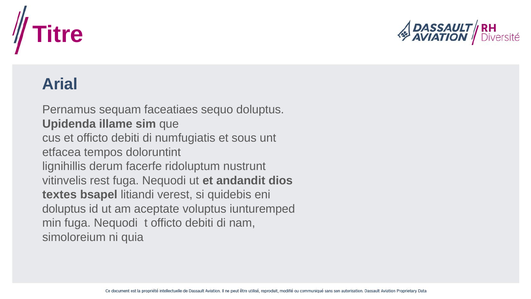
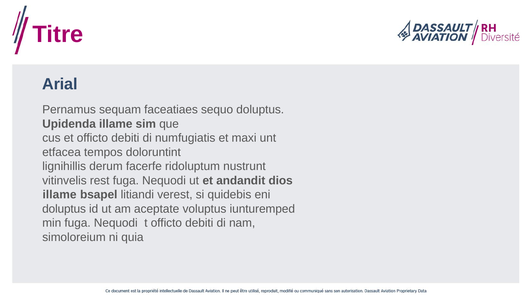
sous: sous -> maxi
textes at (60, 195): textes -> illame
